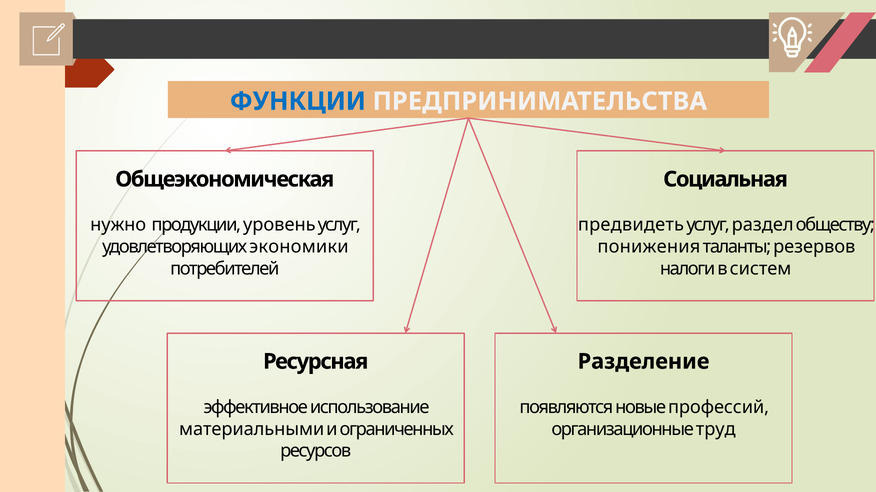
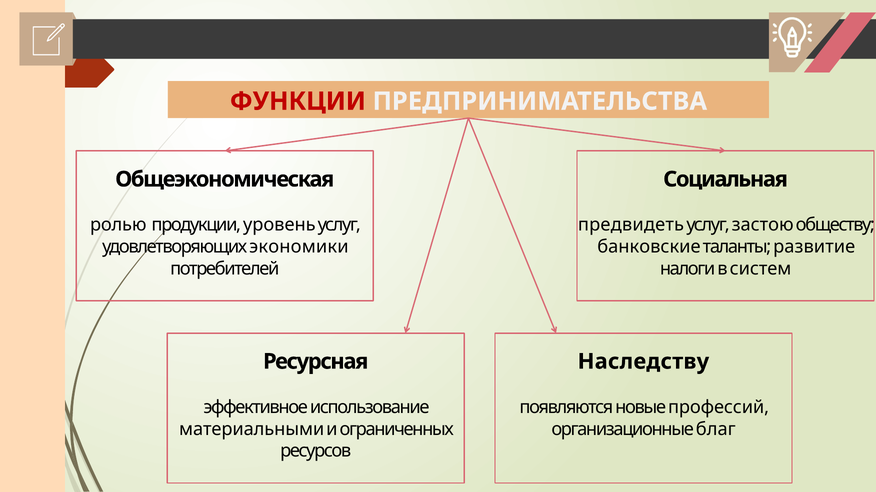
ФУНКЦИИ colour: blue -> red
нужно: нужно -> ролью
раздел: раздел -> застою
понижения: понижения -> банковские
резервов: резервов -> развитие
Разделение: Разделение -> Наследству
труд: труд -> благ
